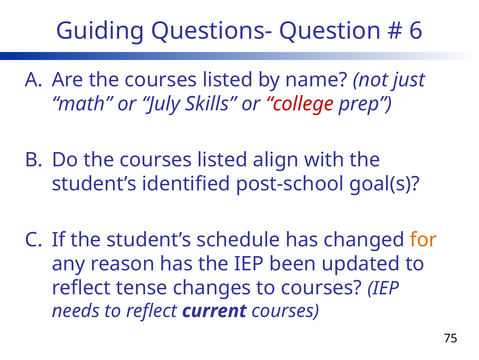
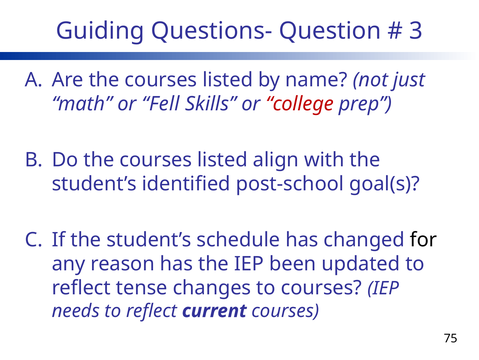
6: 6 -> 3
July: July -> Fell
for colour: orange -> black
